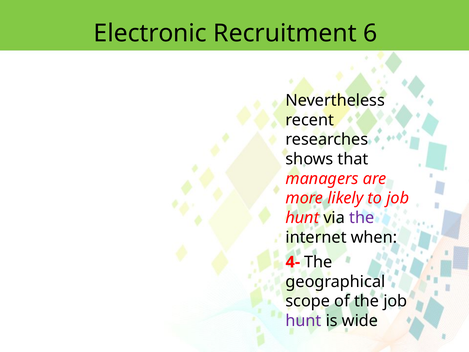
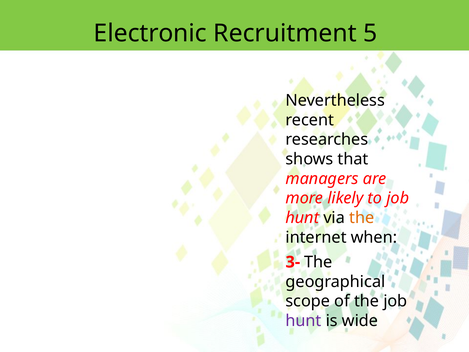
6: 6 -> 5
the at (362, 218) colour: purple -> orange
4-: 4- -> 3-
